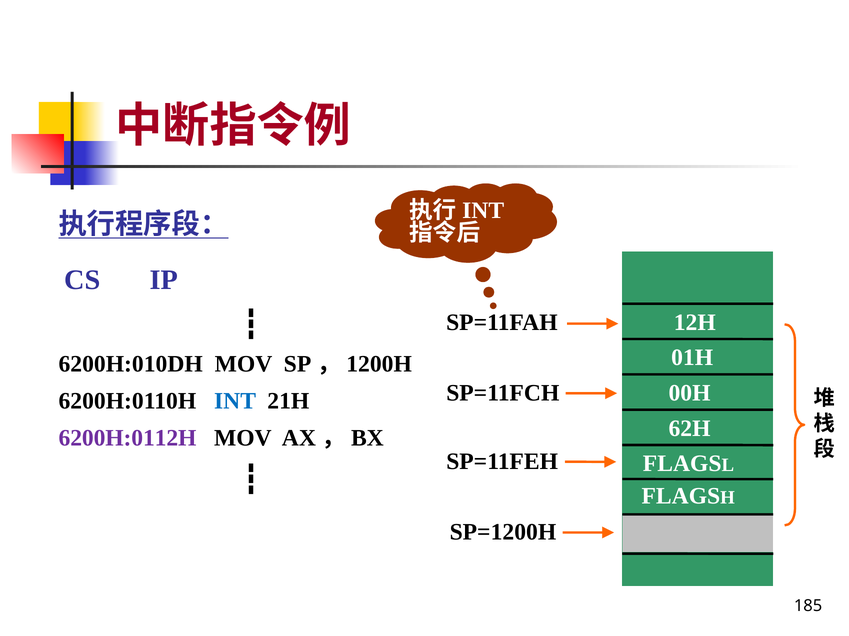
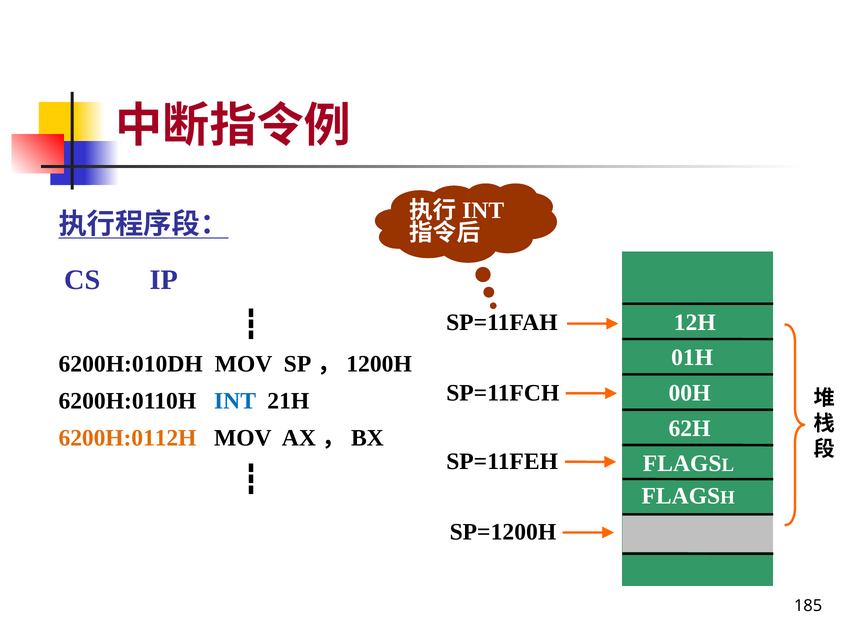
6200H:0112H colour: purple -> orange
